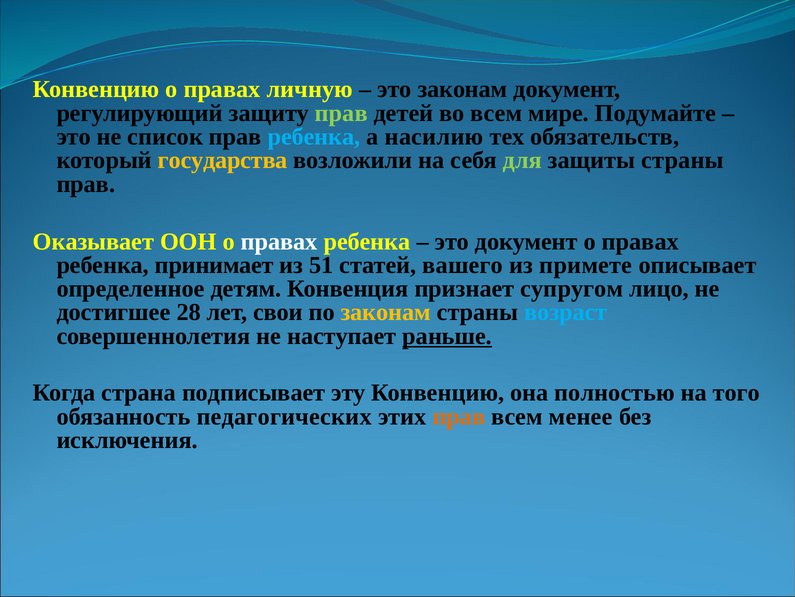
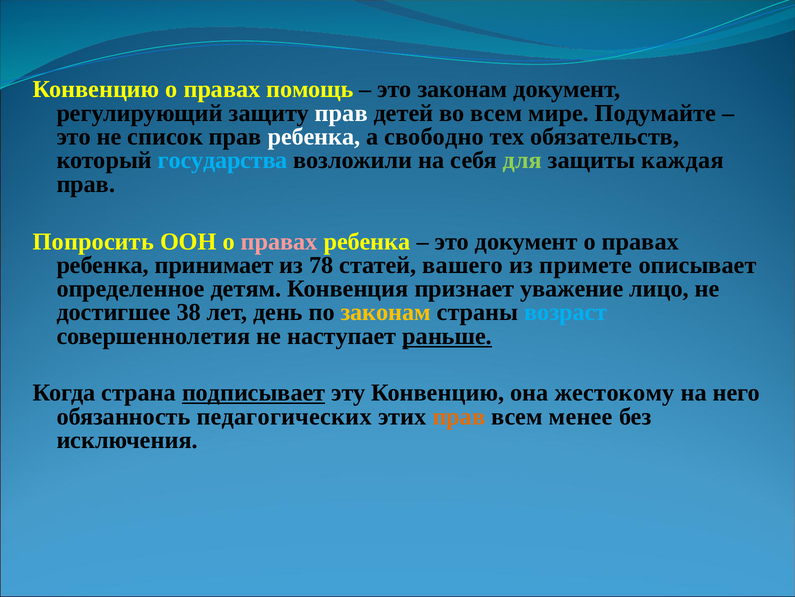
личную: личную -> помощь
прав at (341, 113) colour: light green -> white
ребенка at (314, 137) colour: light blue -> white
насилию: насилию -> свободно
государства colour: yellow -> light blue
защиты страны: страны -> каждая
Оказывает: Оказывает -> Попросить
правах at (279, 241) colour: white -> pink
51: 51 -> 78
супругом: супругом -> уважение
28: 28 -> 38
свои: свои -> день
подписывает underline: none -> present
полностью: полностью -> жестокому
того: того -> него
